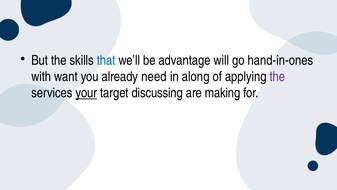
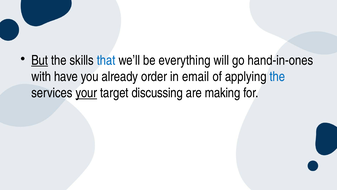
But underline: none -> present
advantage: advantage -> everything
want: want -> have
need: need -> order
along: along -> email
the at (277, 76) colour: purple -> blue
